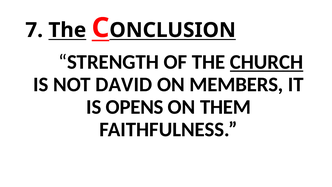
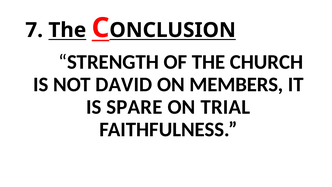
CHURCH underline: present -> none
OPENS: OPENS -> SPARE
THEM: THEM -> TRIAL
